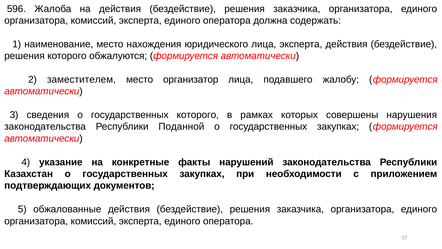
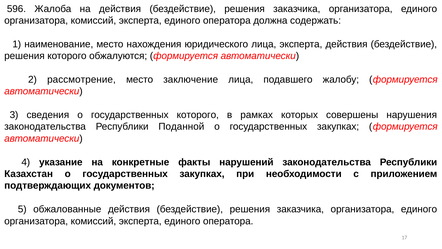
заместителем: заместителем -> рассмотрение
организатор: организатор -> заключение
